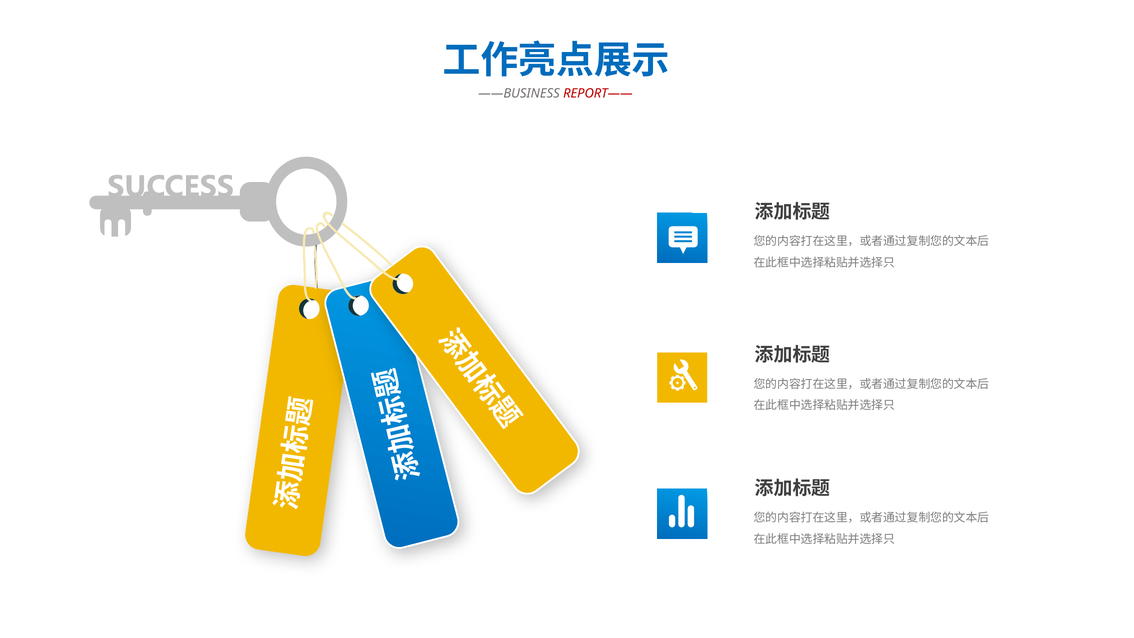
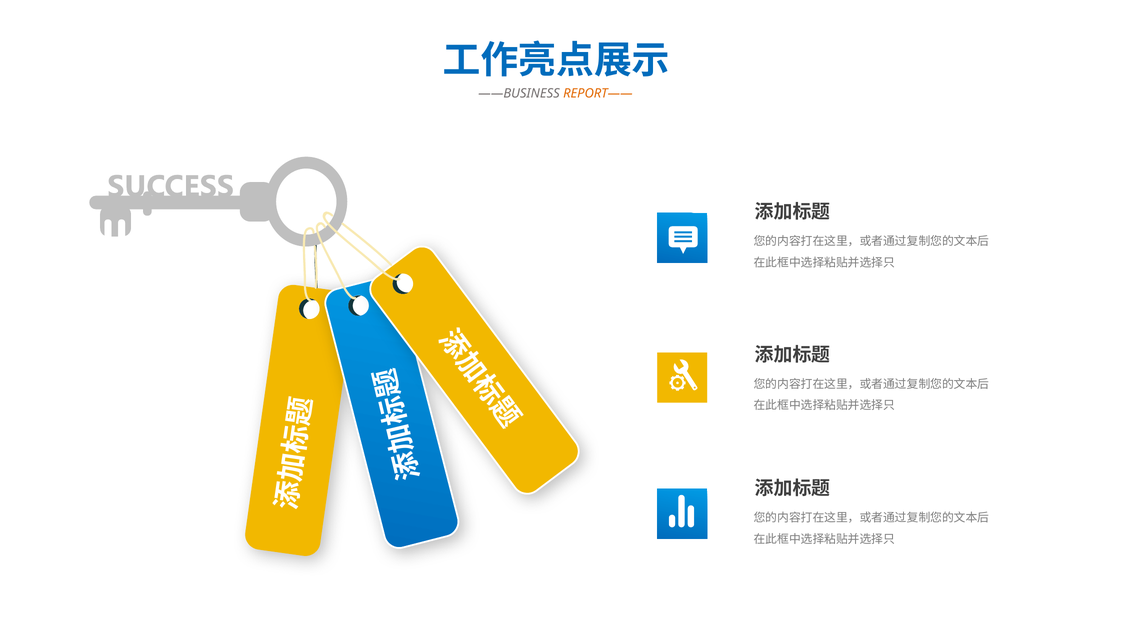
REPORT—— colour: red -> orange
